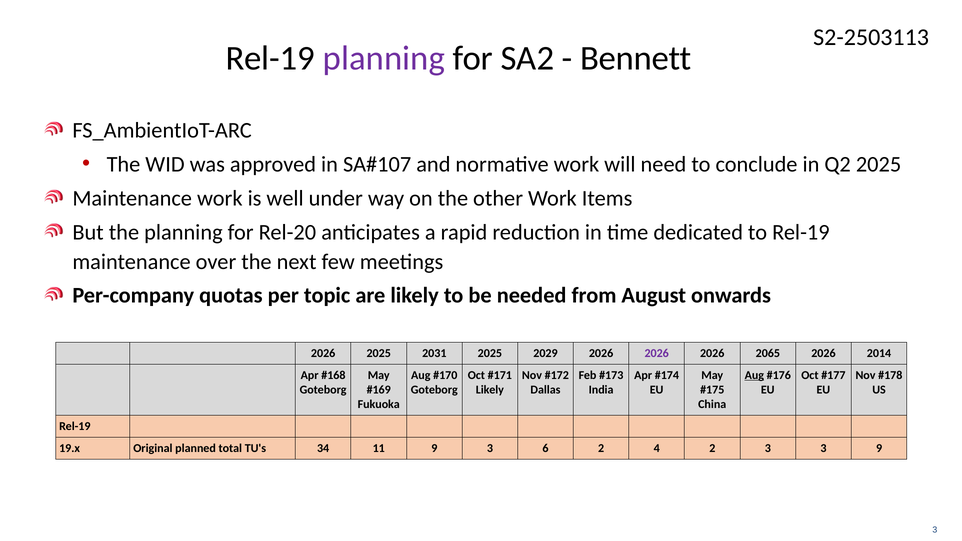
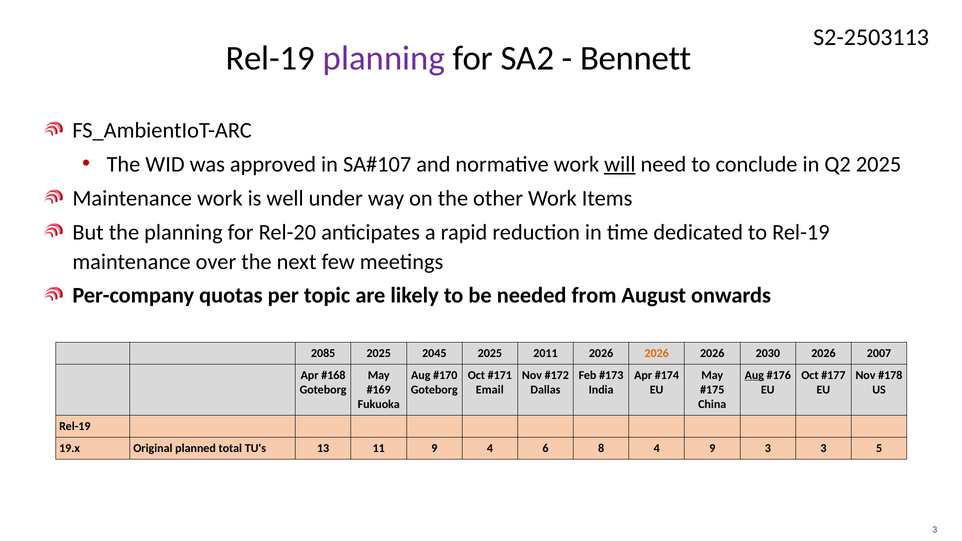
will underline: none -> present
2026 at (323, 353): 2026 -> 2085
2031: 2031 -> 2045
2029: 2029 -> 2011
2026 at (657, 353) colour: purple -> orange
2065: 2065 -> 2030
2014: 2014 -> 2007
Likely at (490, 390): Likely -> Email
34: 34 -> 13
9 3: 3 -> 4
6 2: 2 -> 8
4 2: 2 -> 9
3 9: 9 -> 5
